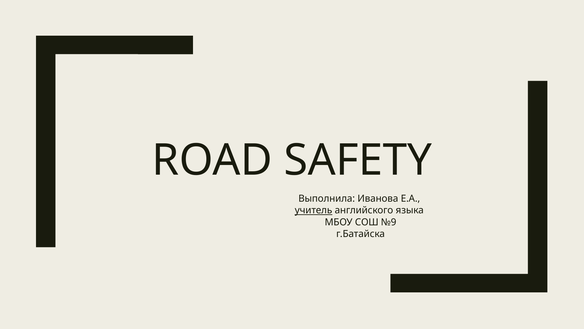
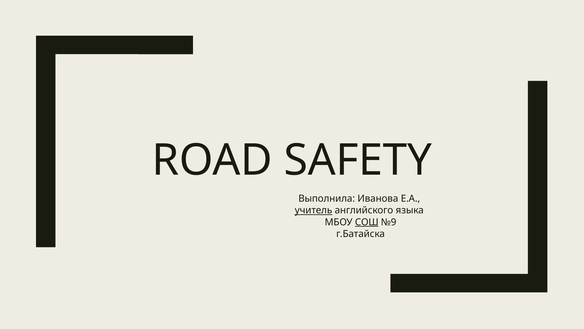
СОШ underline: none -> present
